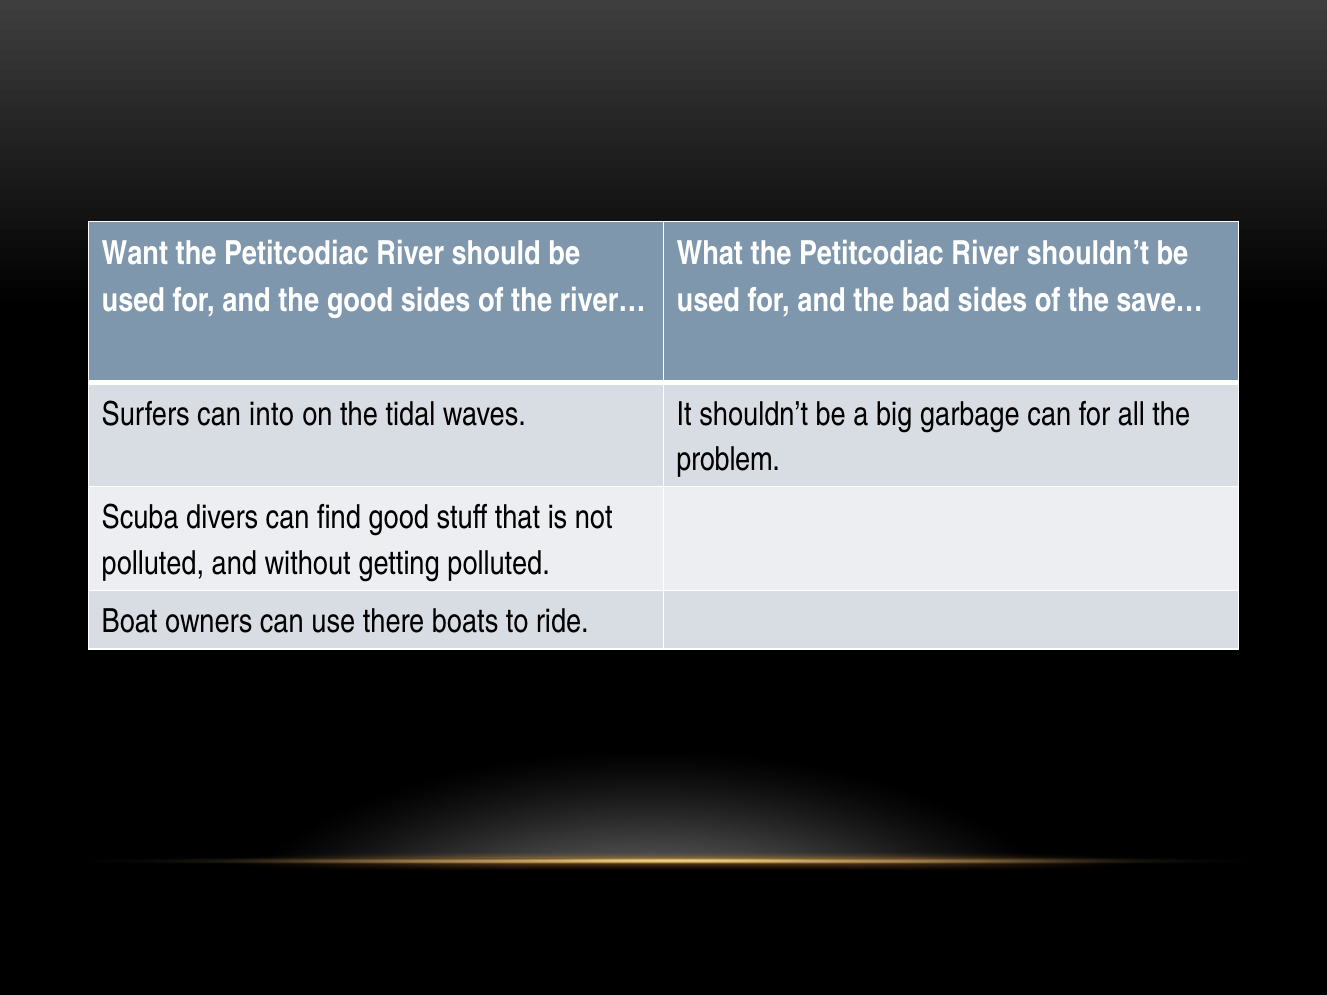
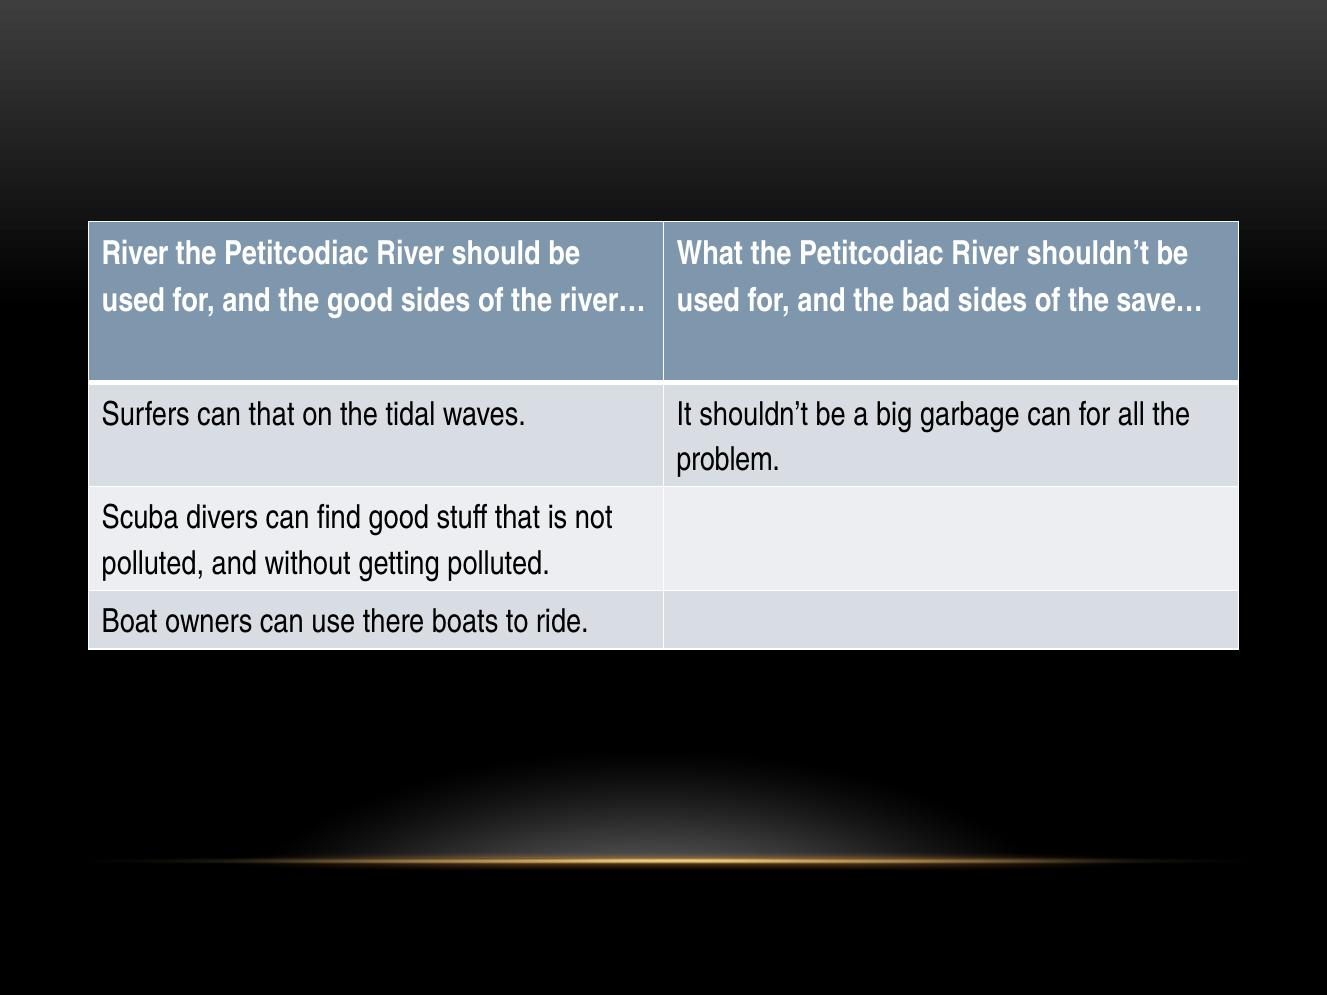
Want at (135, 254): Want -> River
can into: into -> that
